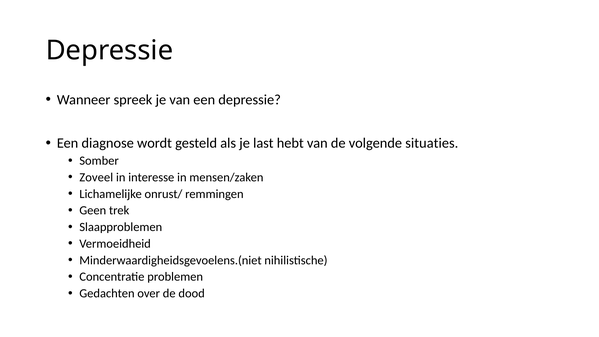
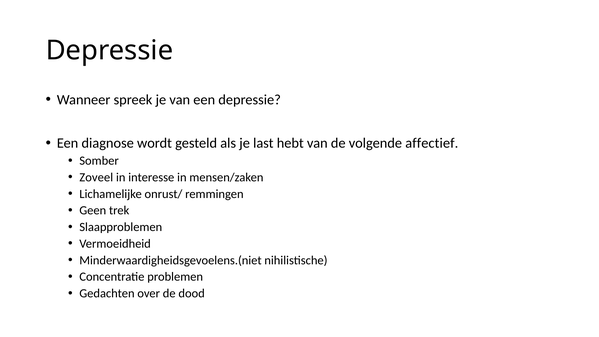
situaties: situaties -> affectief
